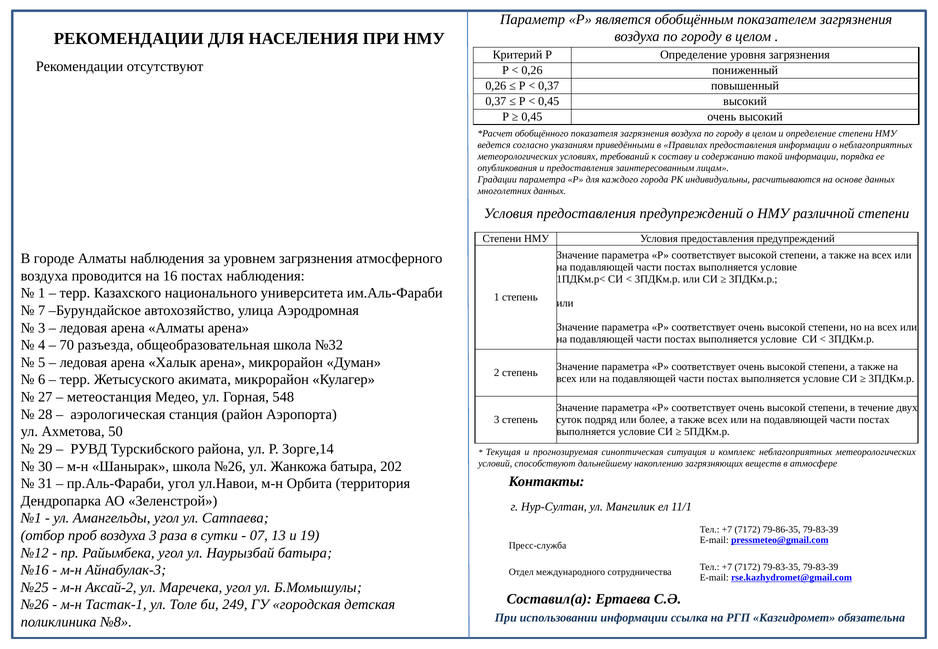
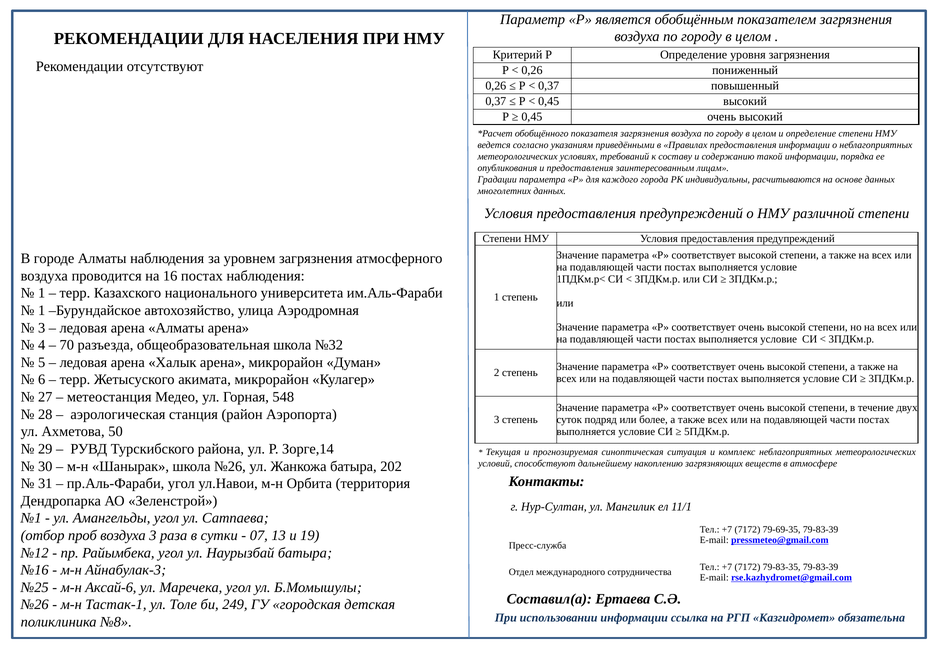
7 at (42, 311): 7 -> 1
79-86-35: 79-86-35 -> 79-69-35
Аксай-2: Аксай-2 -> Аксай-6
